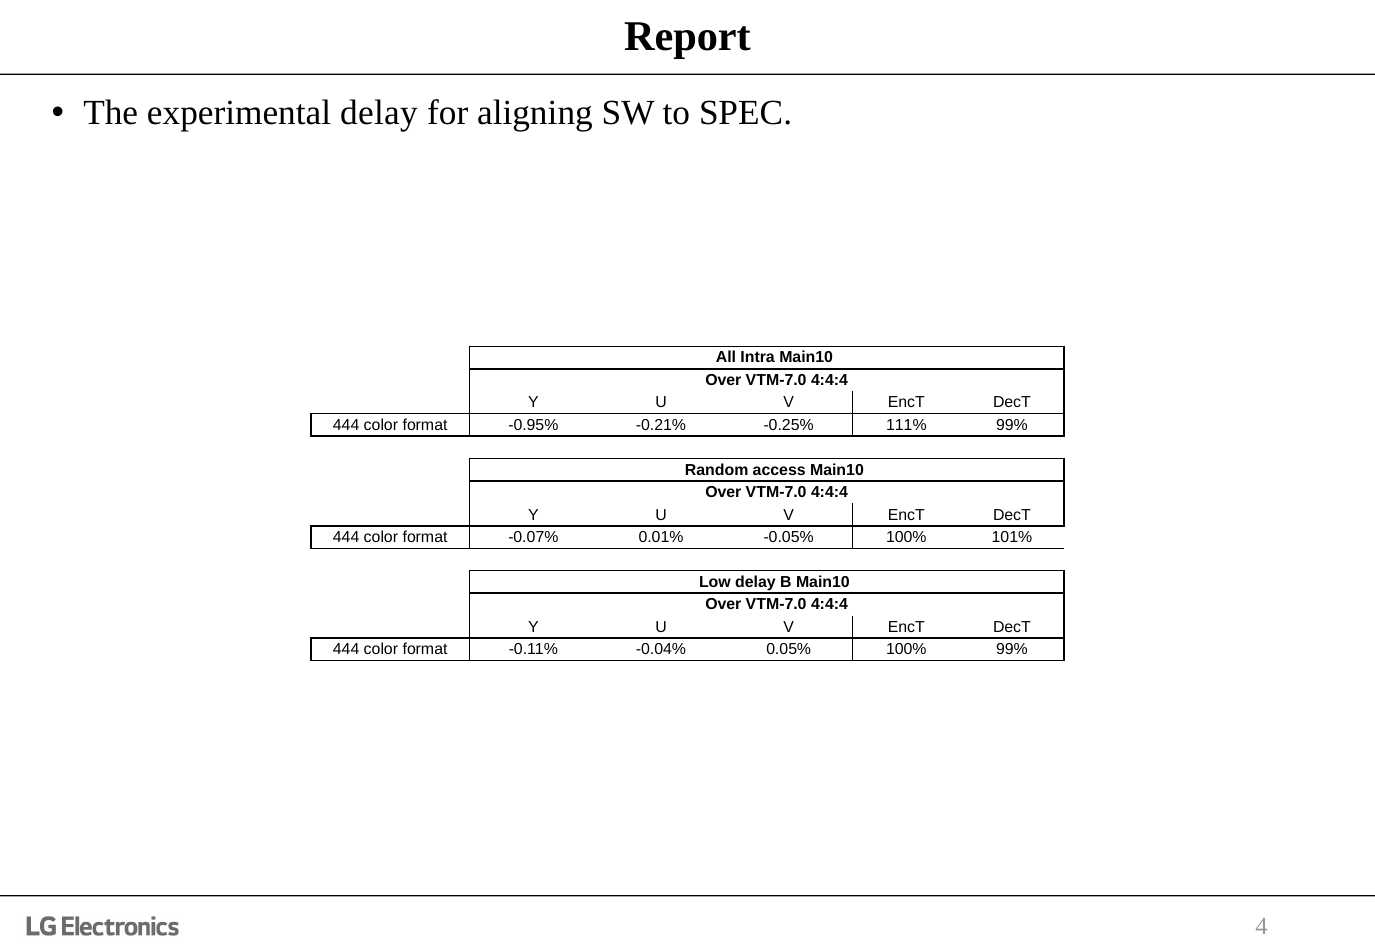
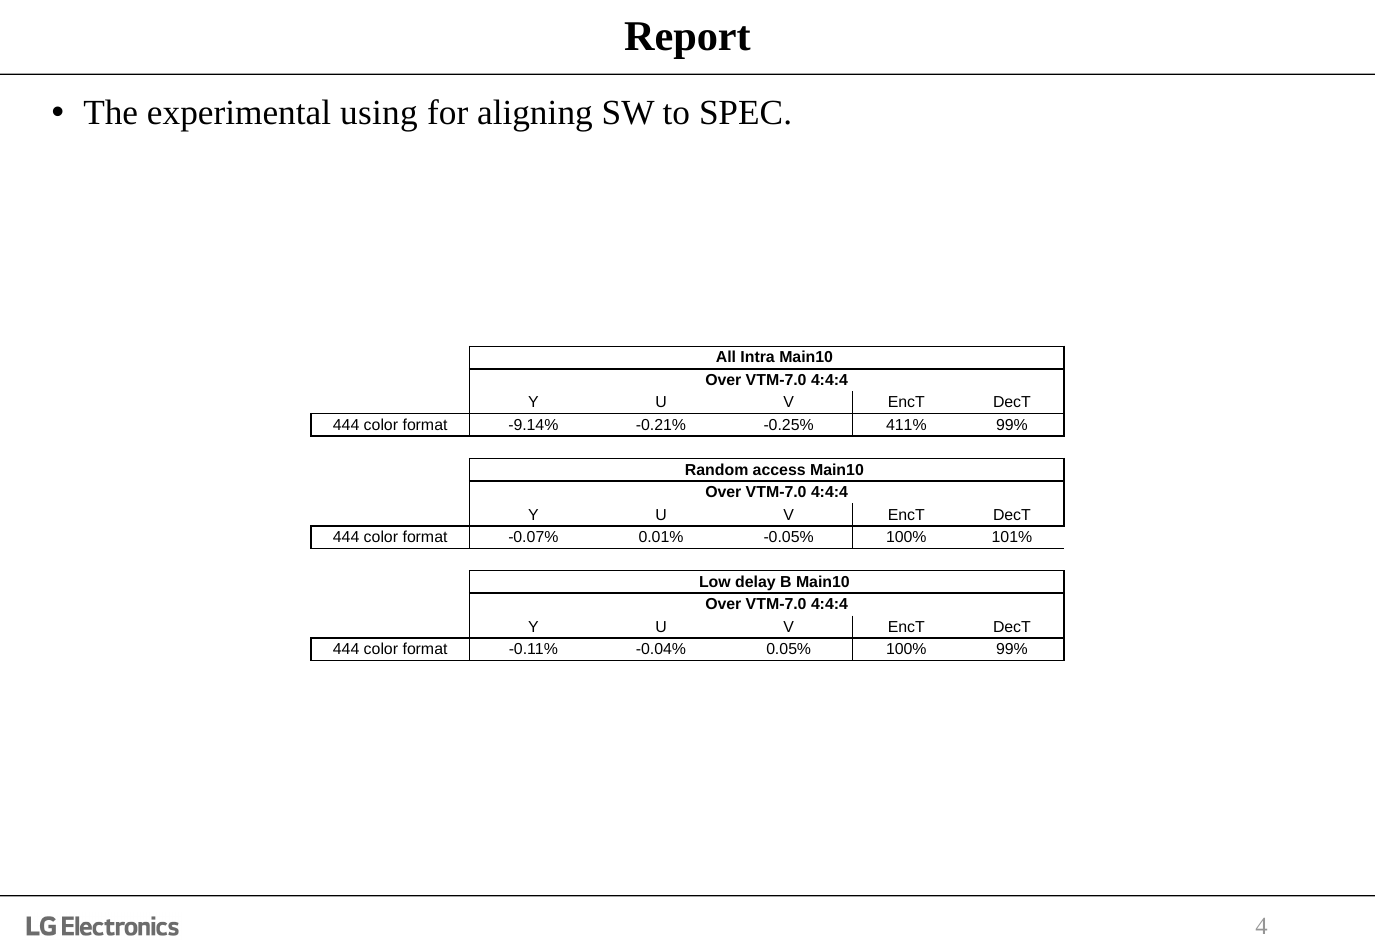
experimental delay: delay -> using
-0.95%: -0.95% -> -9.14%
111%: 111% -> 411%
